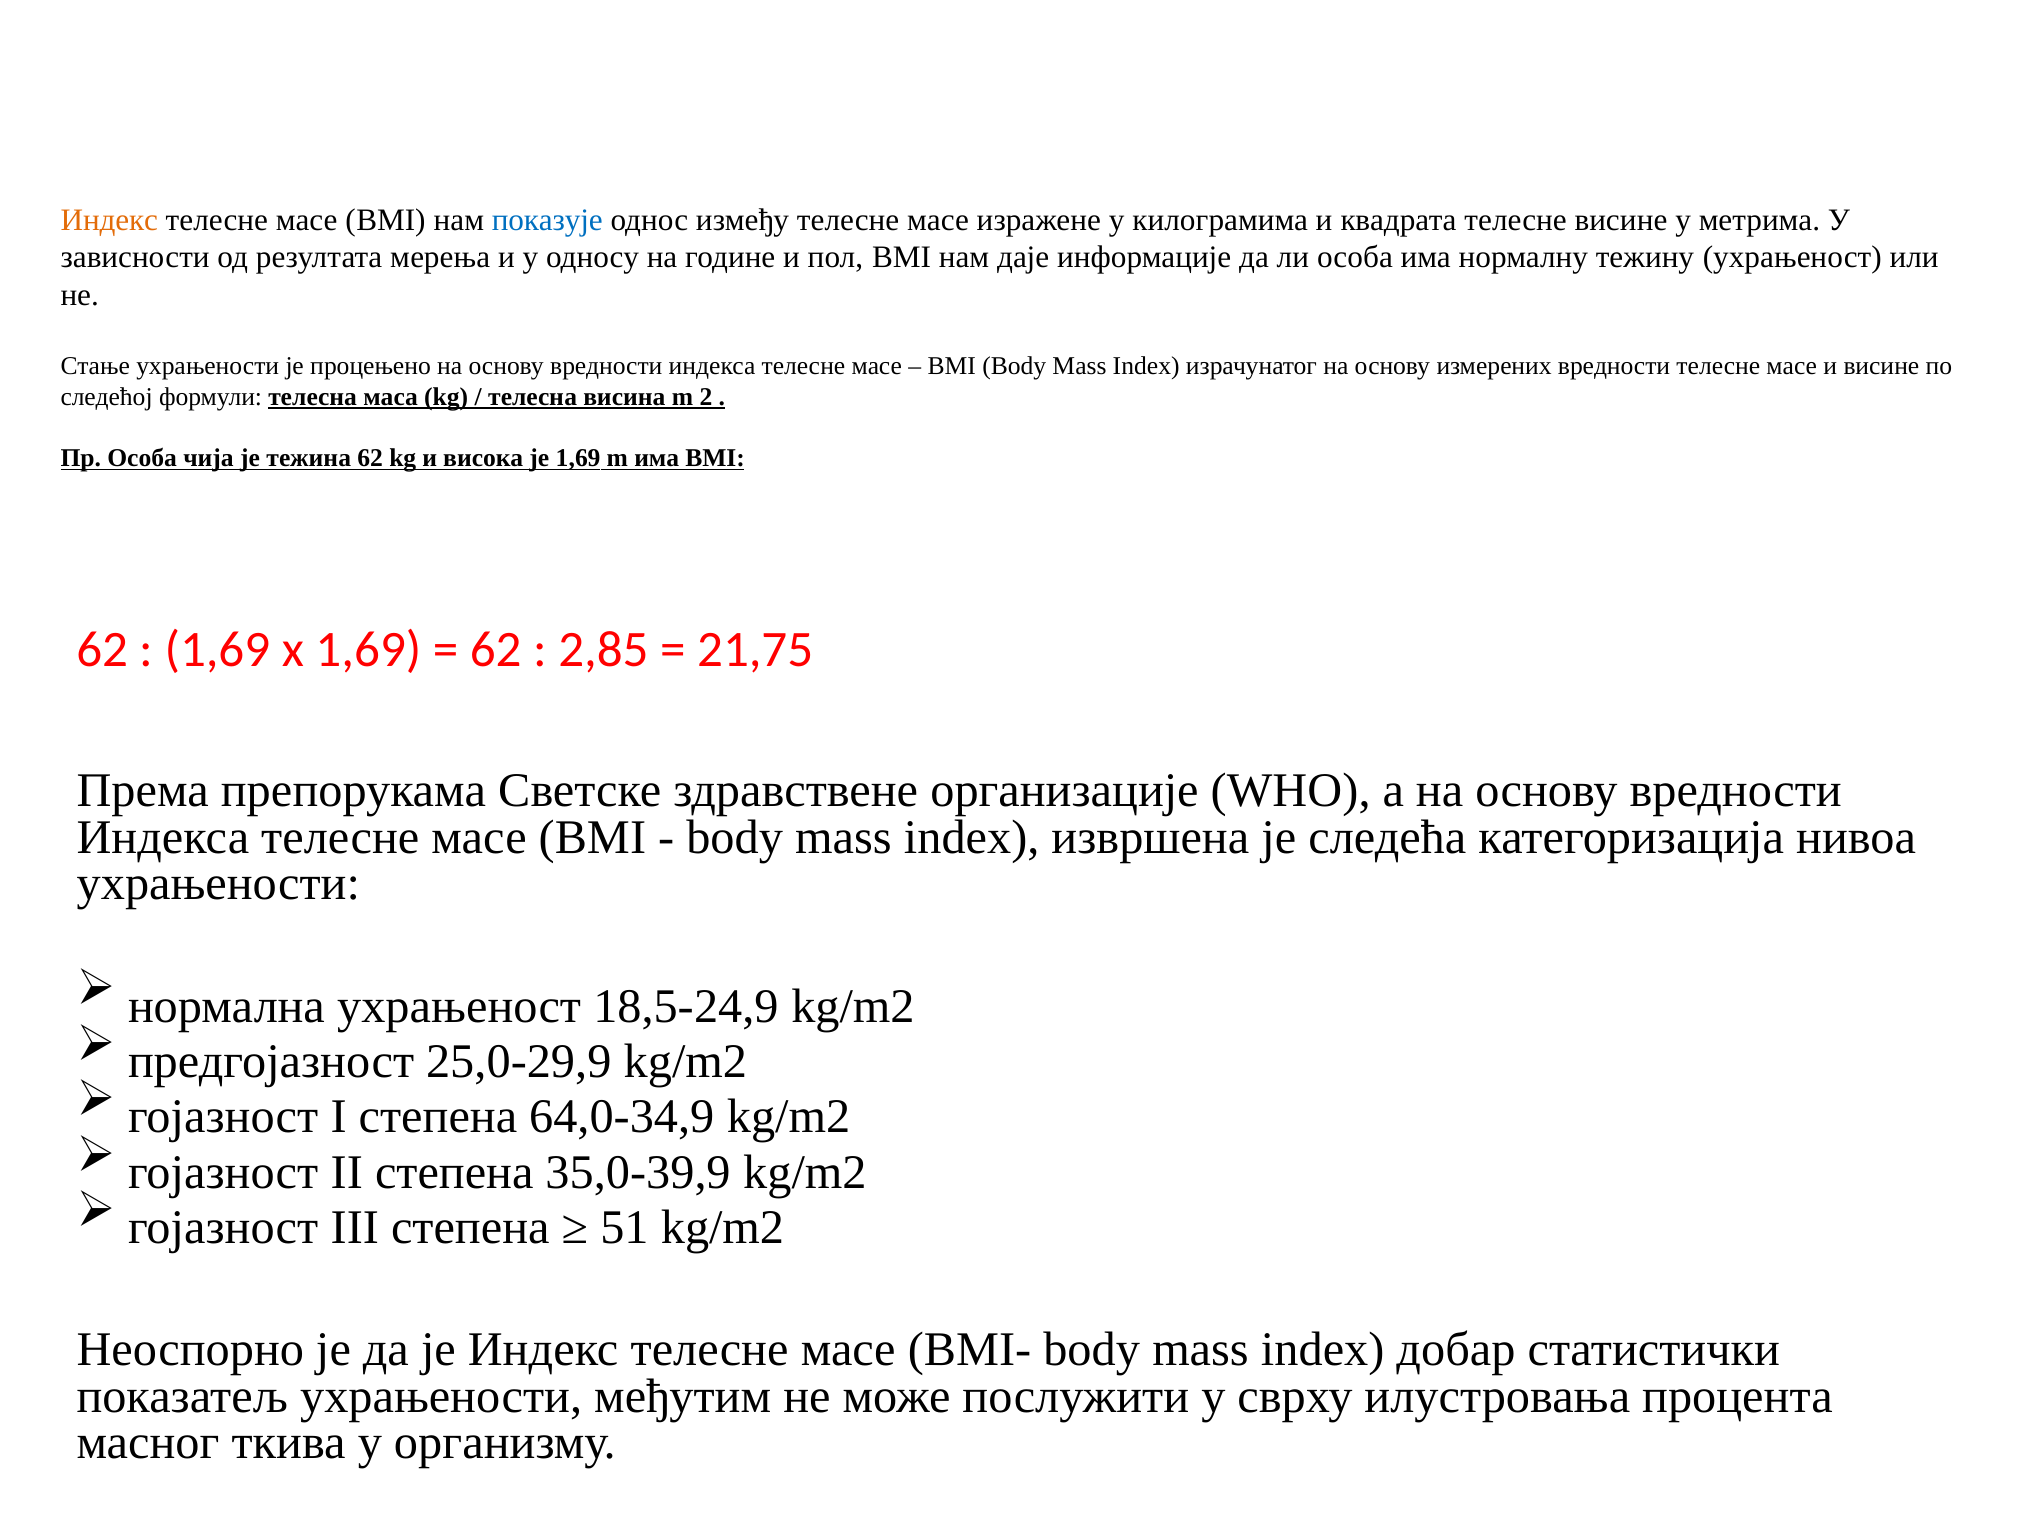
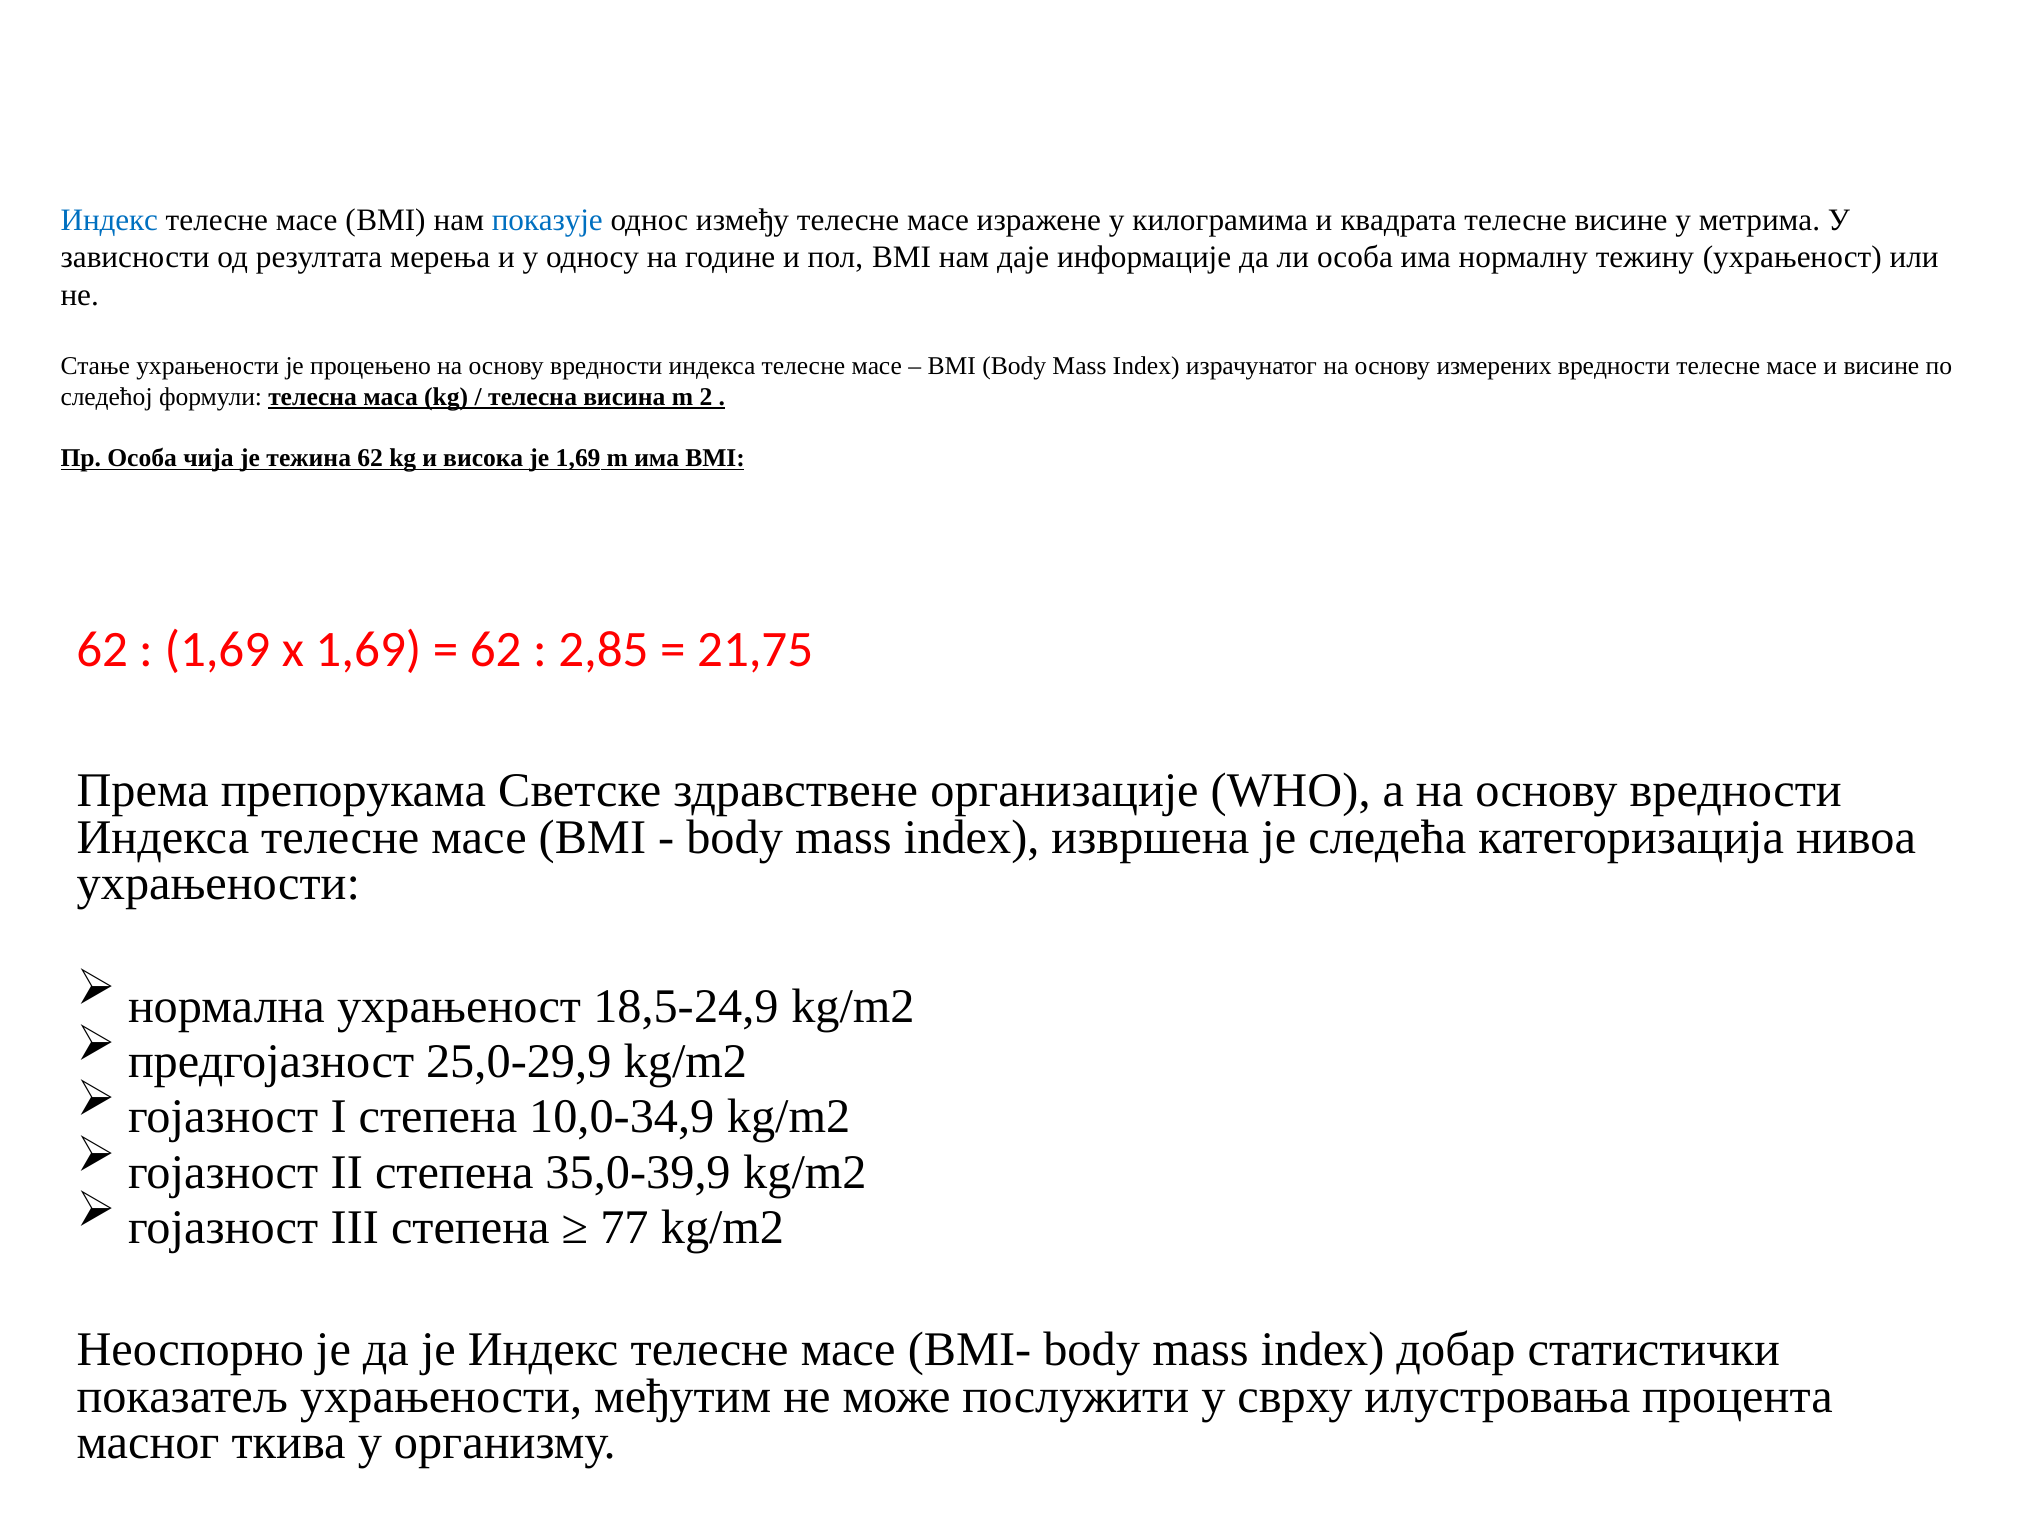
Индекс at (109, 220) colour: orange -> blue
64,0-34,9: 64,0-34,9 -> 10,0-34,9
51: 51 -> 77
